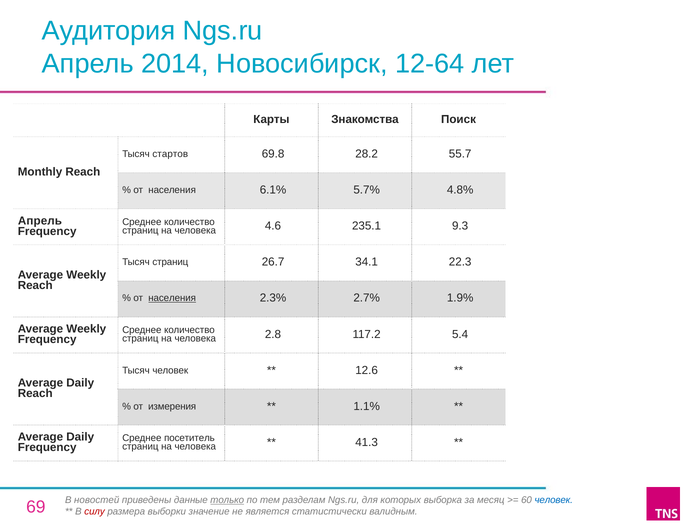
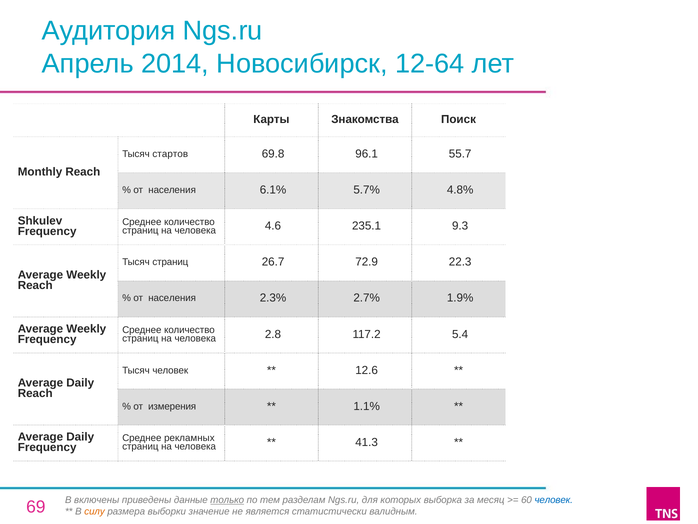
28.2: 28.2 -> 96.1
Апрель at (40, 221): Апрель -> Shkulev
34.1: 34.1 -> 72.9
населения at (172, 298) underline: present -> none
посетитель: посетитель -> рекламных
новостей: новостей -> включены
силу colour: red -> orange
